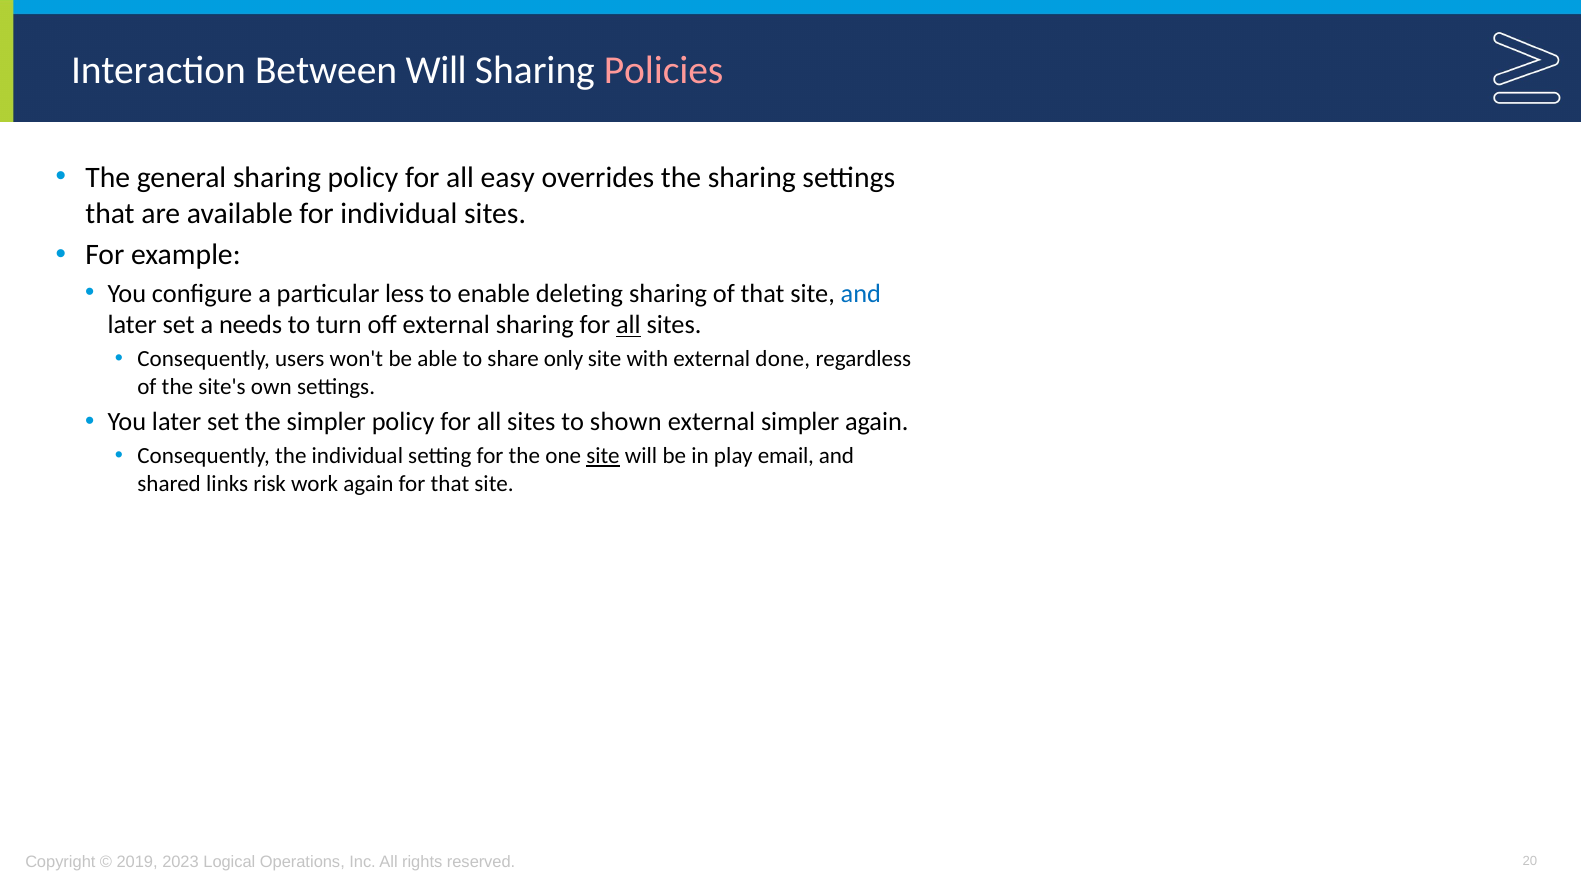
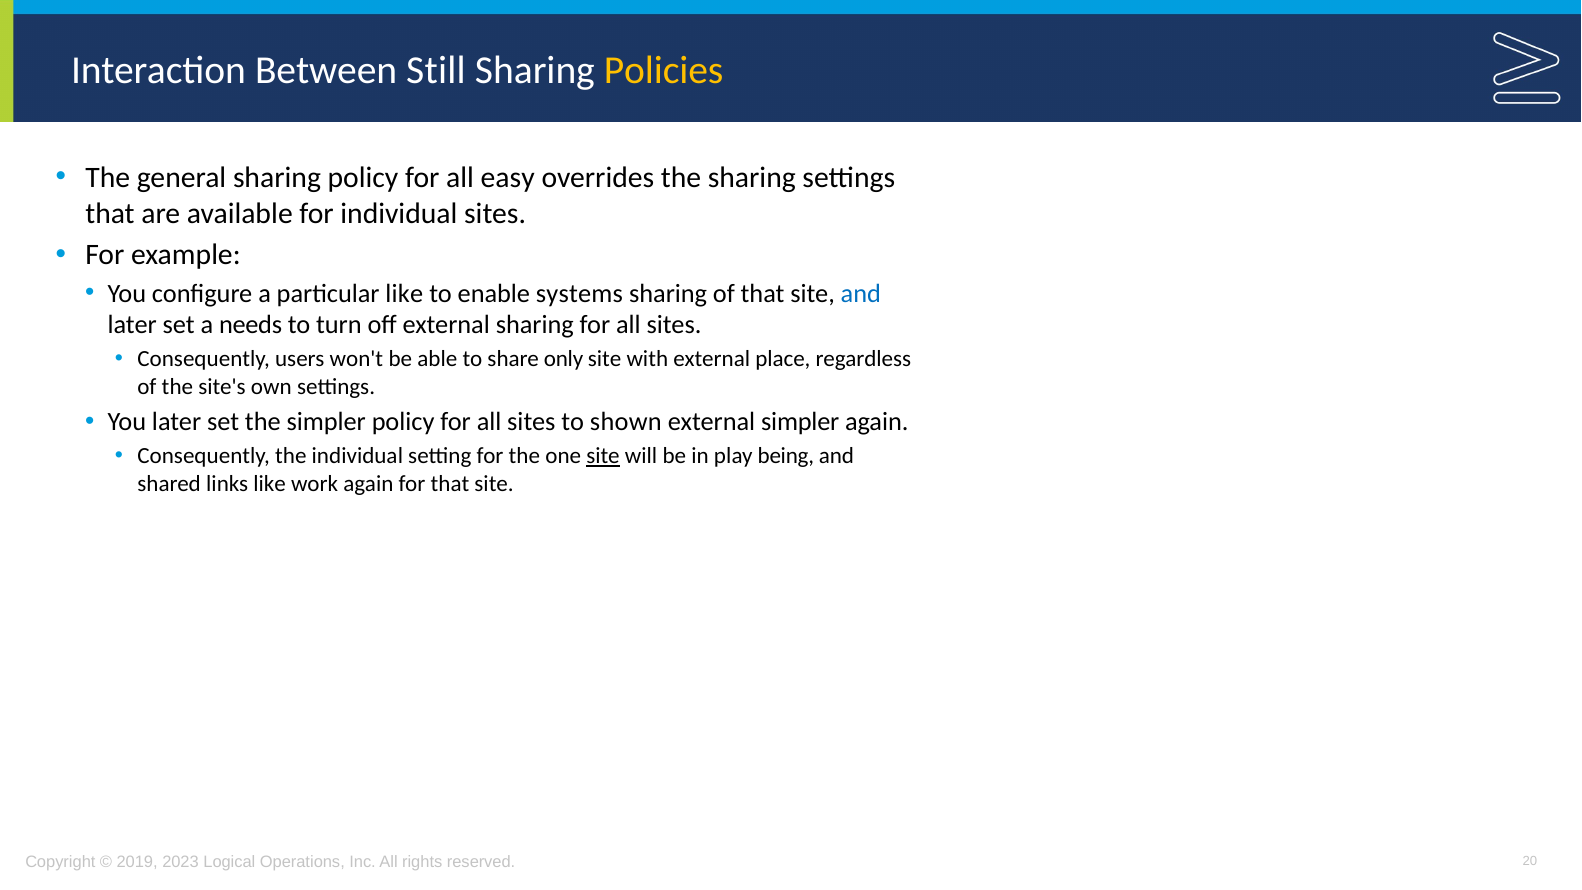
Between Will: Will -> Still
Policies colour: pink -> yellow
particular less: less -> like
deleting: deleting -> systems
all at (628, 325) underline: present -> none
done: done -> place
email: email -> being
links risk: risk -> like
